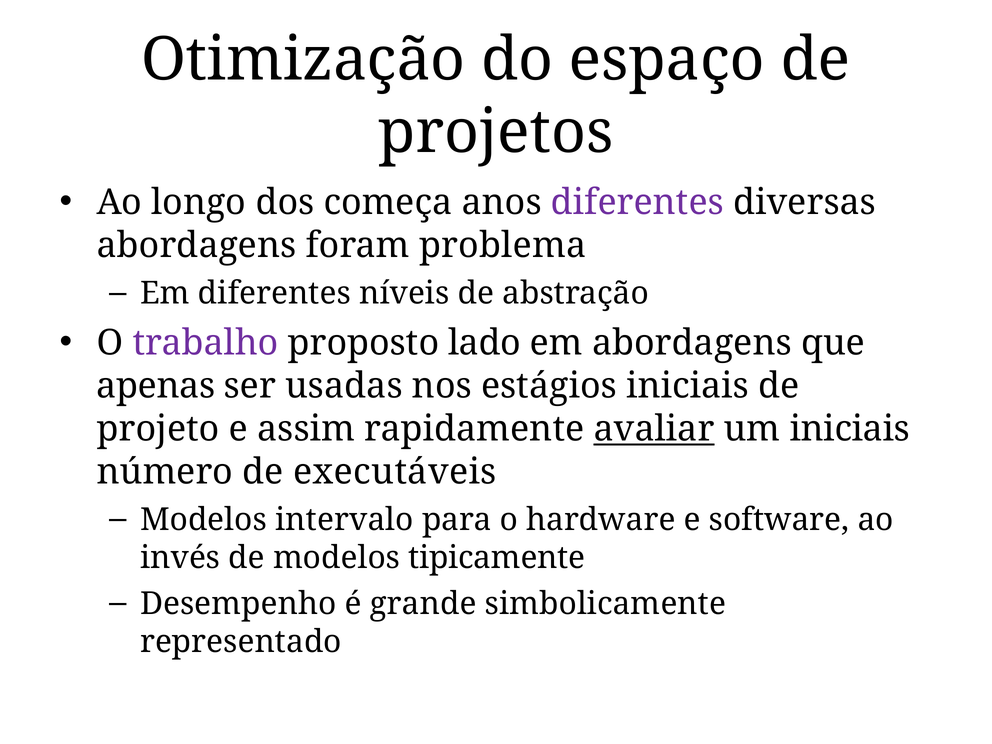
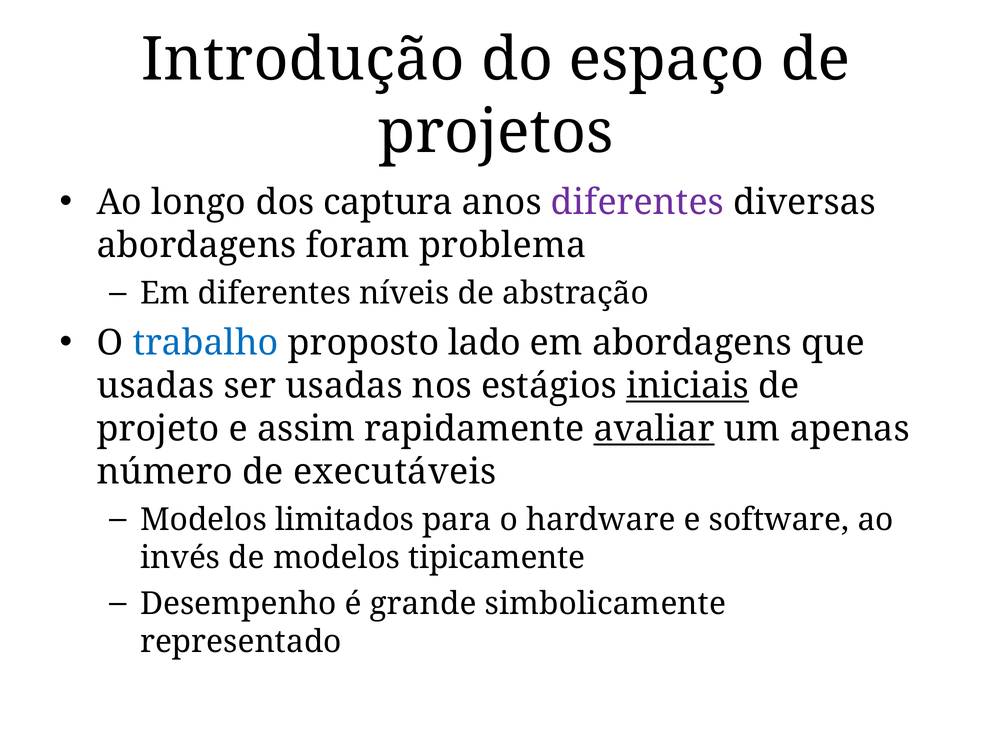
Otimização: Otimização -> Introdução
começa: começa -> captura
trabalho colour: purple -> blue
apenas at (156, 386): apenas -> usadas
iniciais at (688, 386) underline: none -> present
um iniciais: iniciais -> apenas
intervalo: intervalo -> limitados
